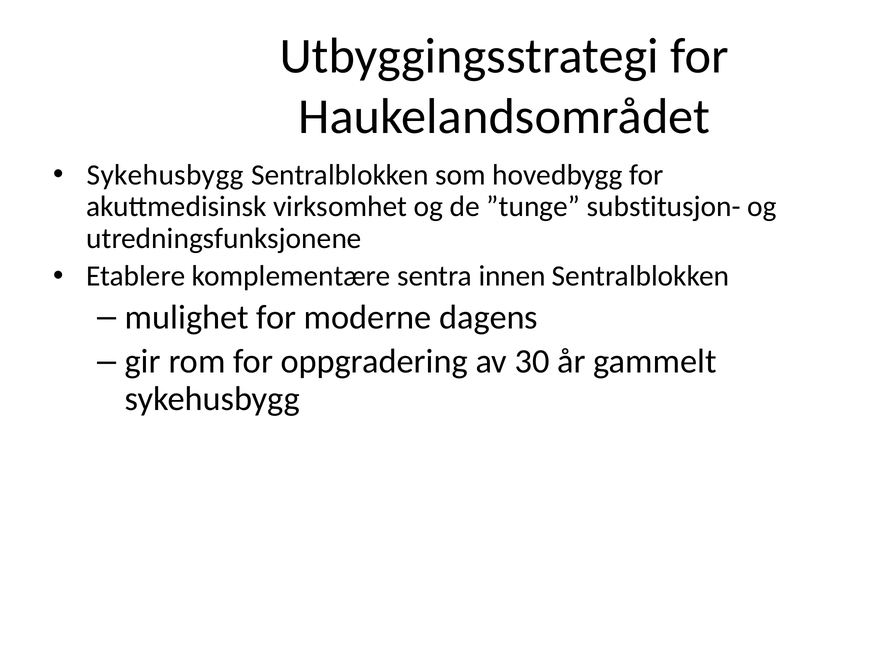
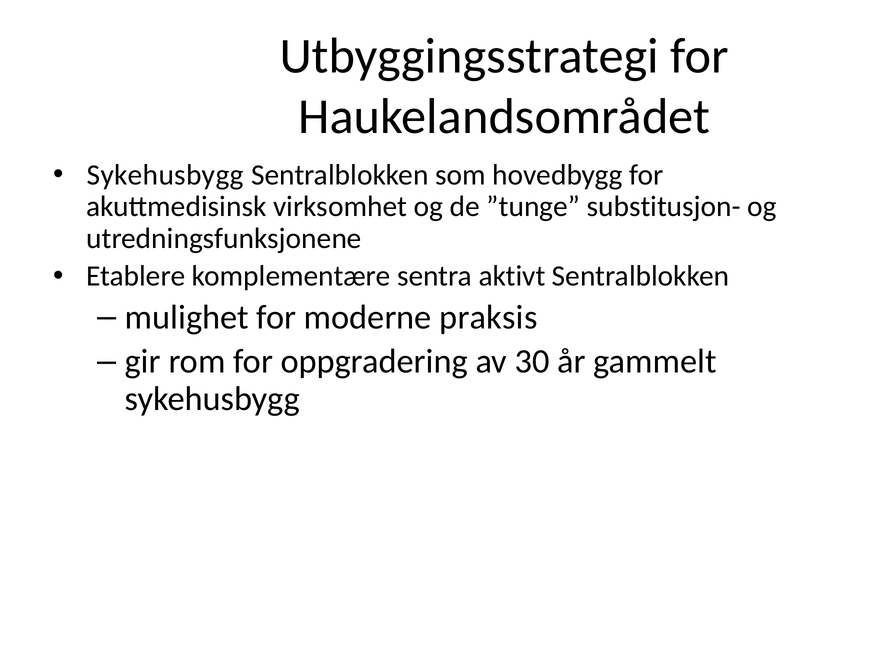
innen: innen -> aktivt
dagens: dagens -> praksis
